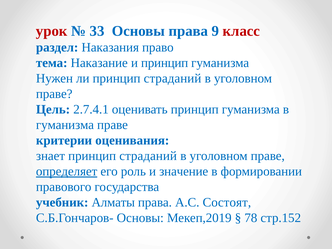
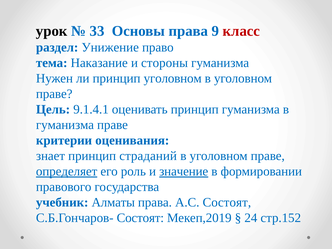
урок colour: red -> black
Наказания: Наказания -> Унижение
и принцип: принцип -> стороны
ли принцип страданий: страданий -> уголовном
2.7.4.1: 2.7.4.1 -> 9.1.4.1
значение underline: none -> present
С.Б.Гончаров- Основы: Основы -> Состоят
78: 78 -> 24
